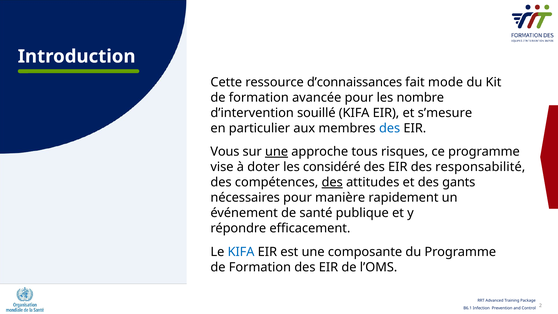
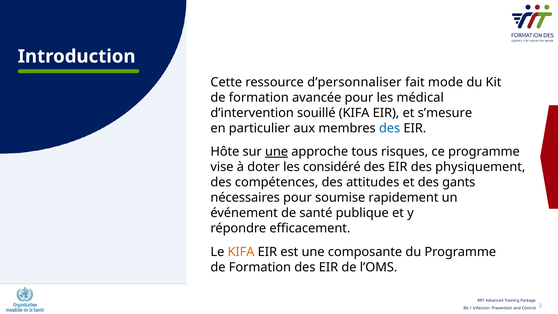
d’connaissances: d’connaissances -> d’personnaliser
nombre: nombre -> médical
Vous: Vous -> Hôte
responsabilité: responsabilité -> physiquement
des at (332, 182) underline: present -> none
manière: manière -> soumise
KIFA at (241, 252) colour: blue -> orange
